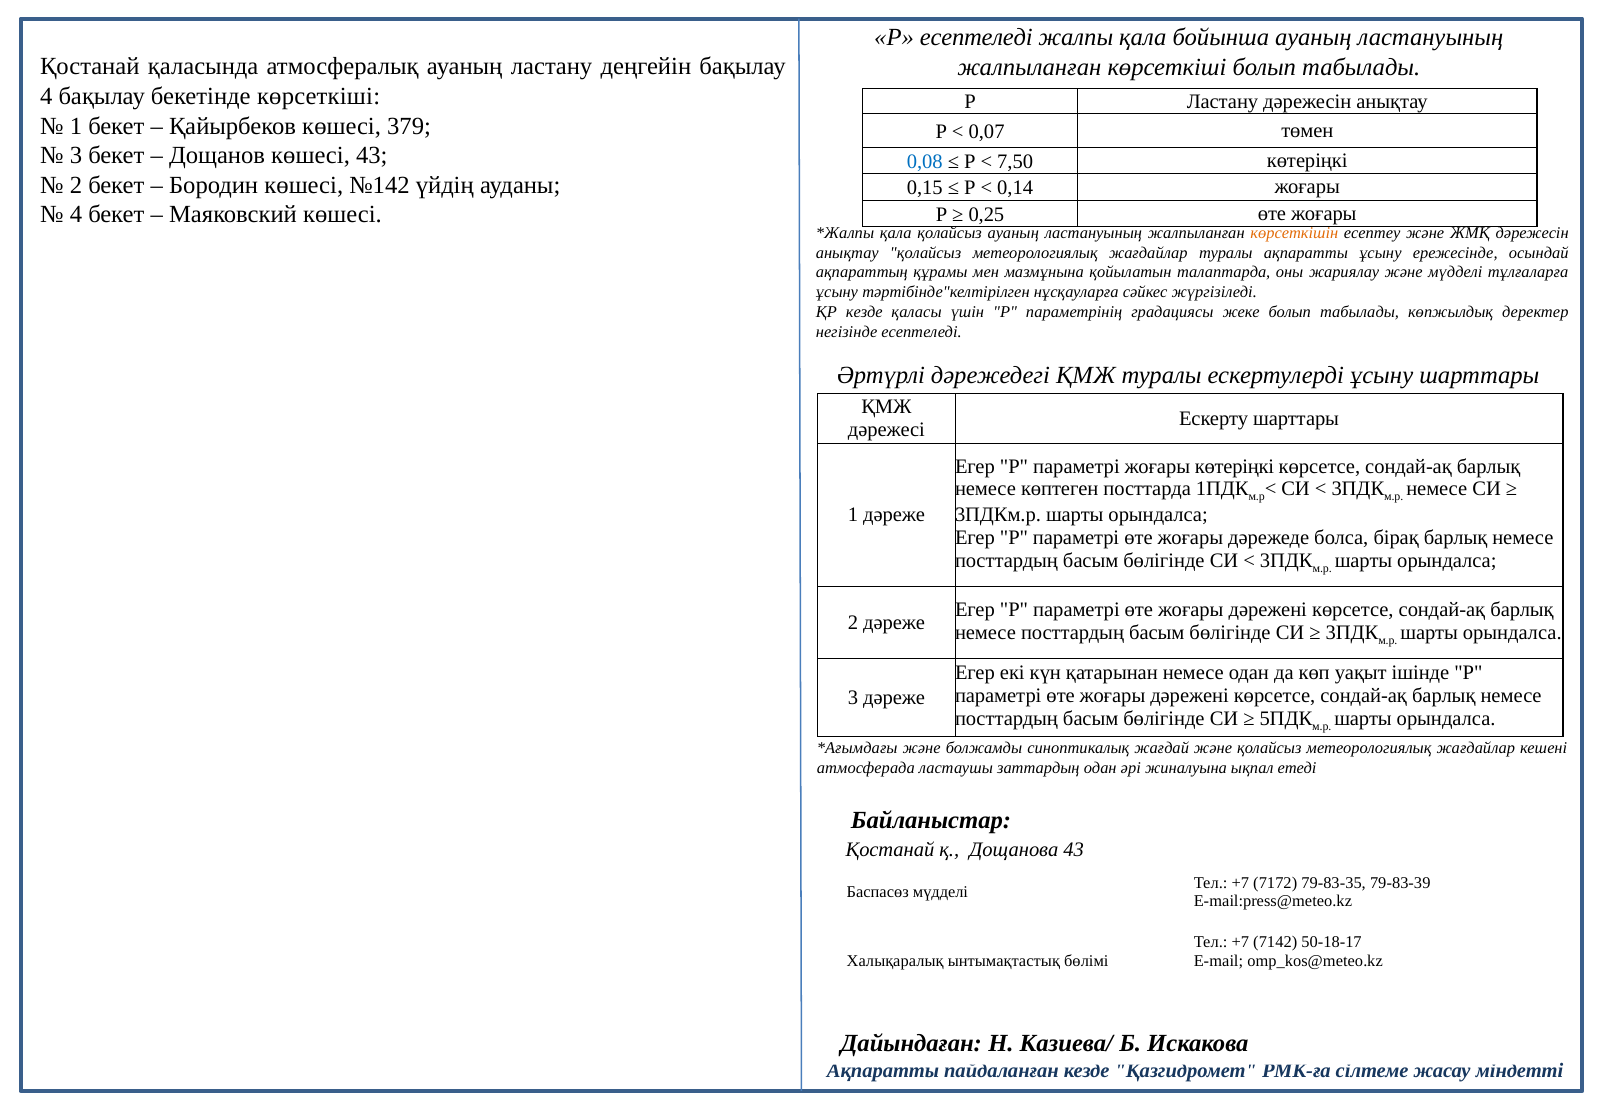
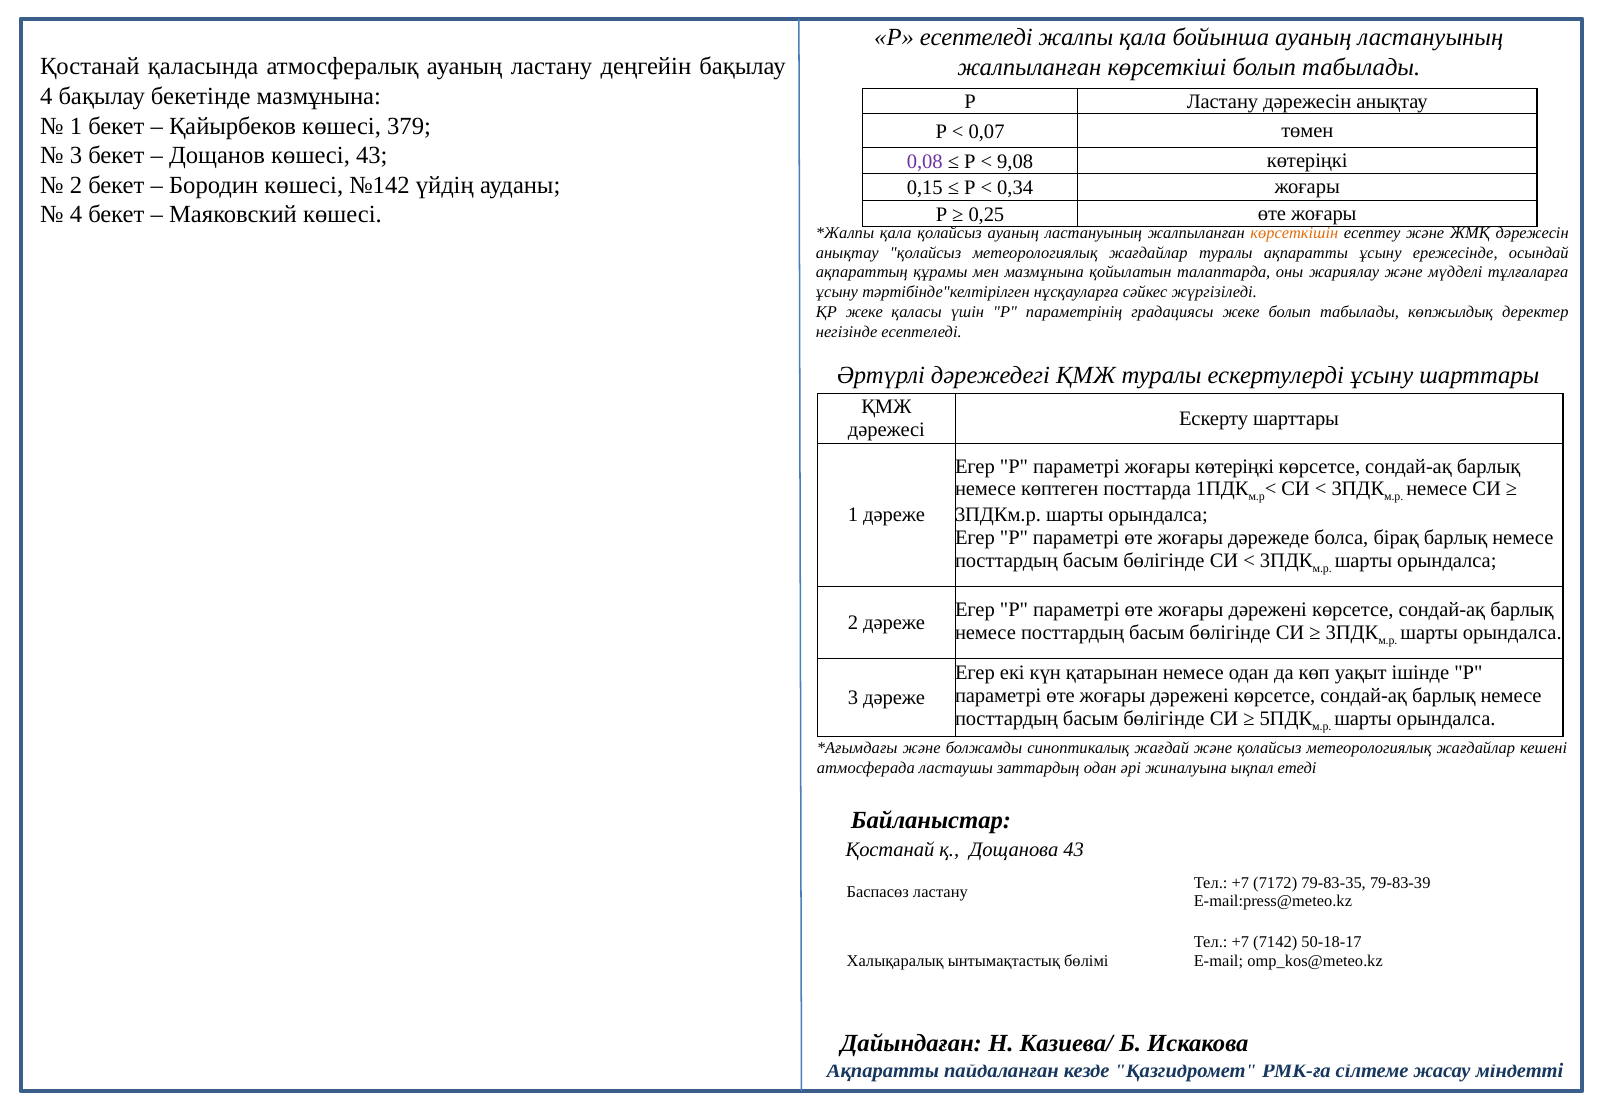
бекетінде көрсеткіші: көрсеткіші -> мазмұнына
0,08 colour: blue -> purple
7,50: 7,50 -> 9,08
0,14: 0,14 -> 0,34
ҚР кезде: кезде -> жеке
Баспасөз мүдделі: мүдделі -> ластану
